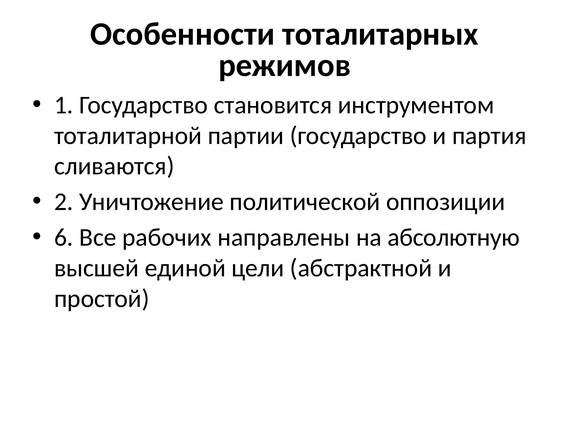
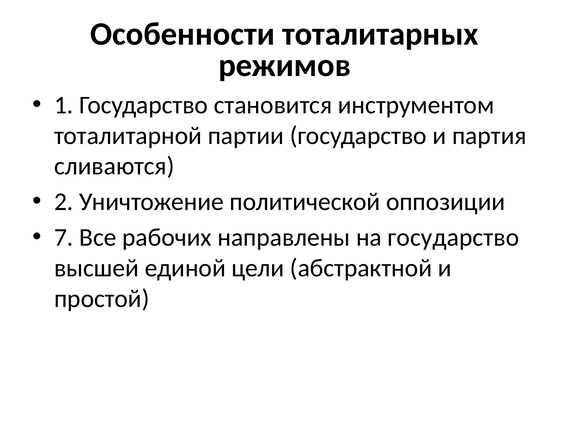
6: 6 -> 7
на абсолютную: абсолютную -> государство
